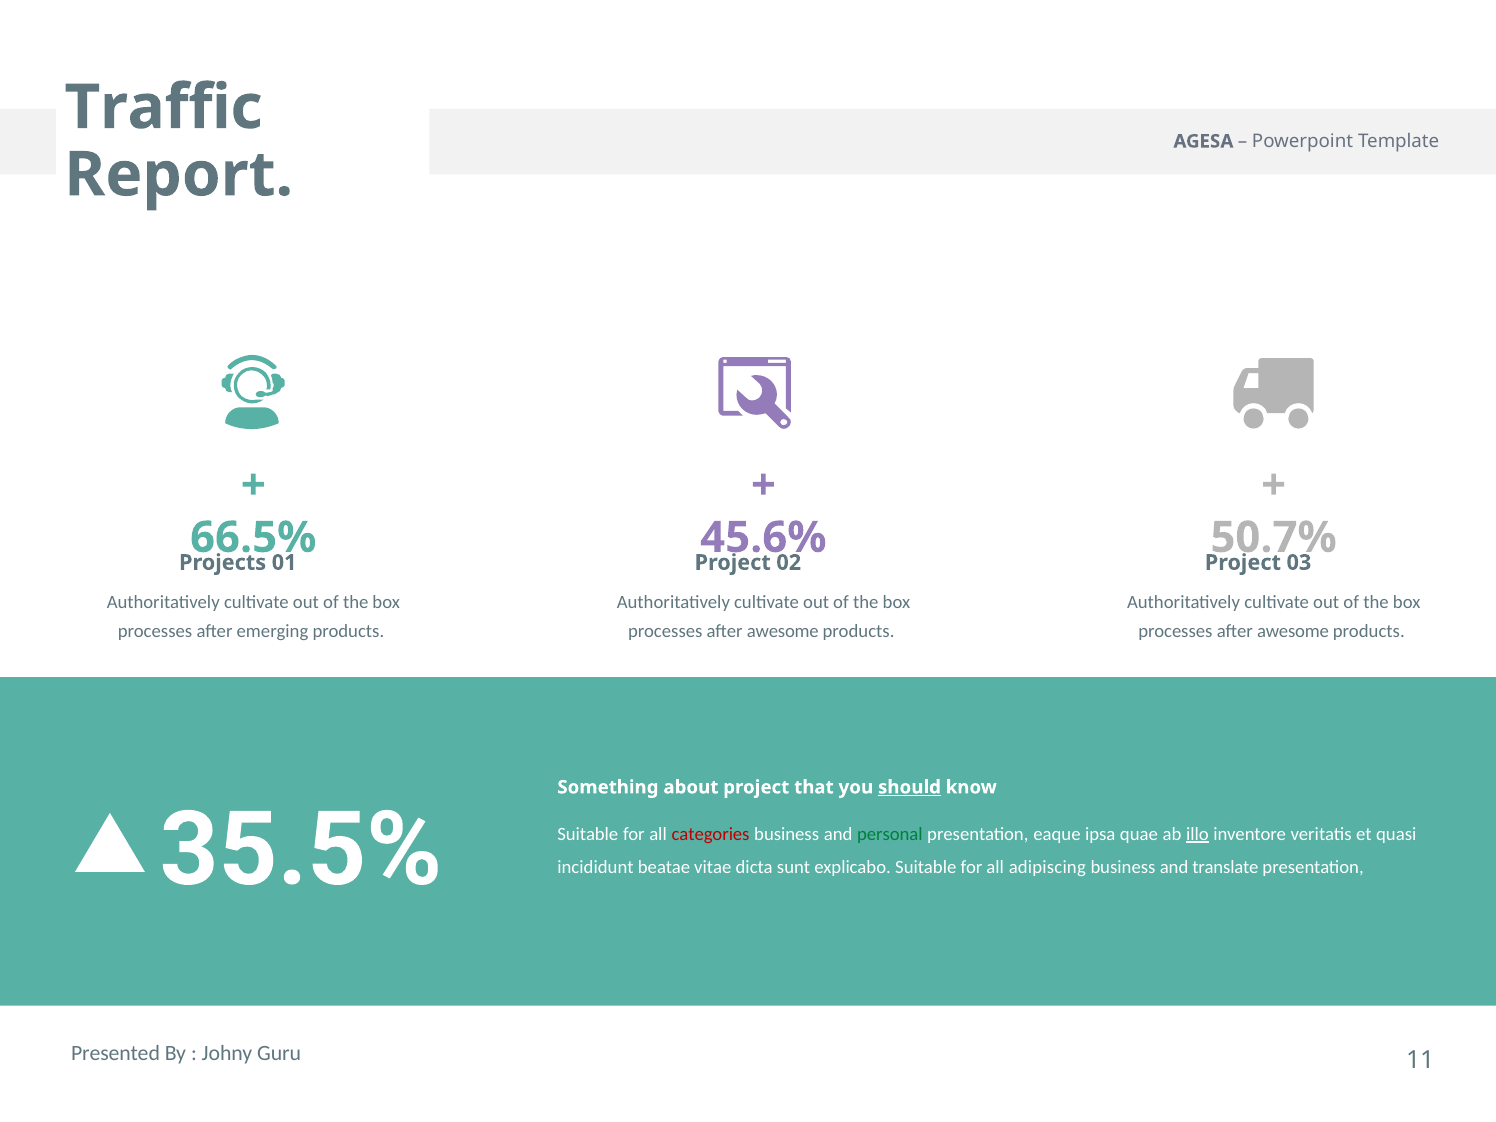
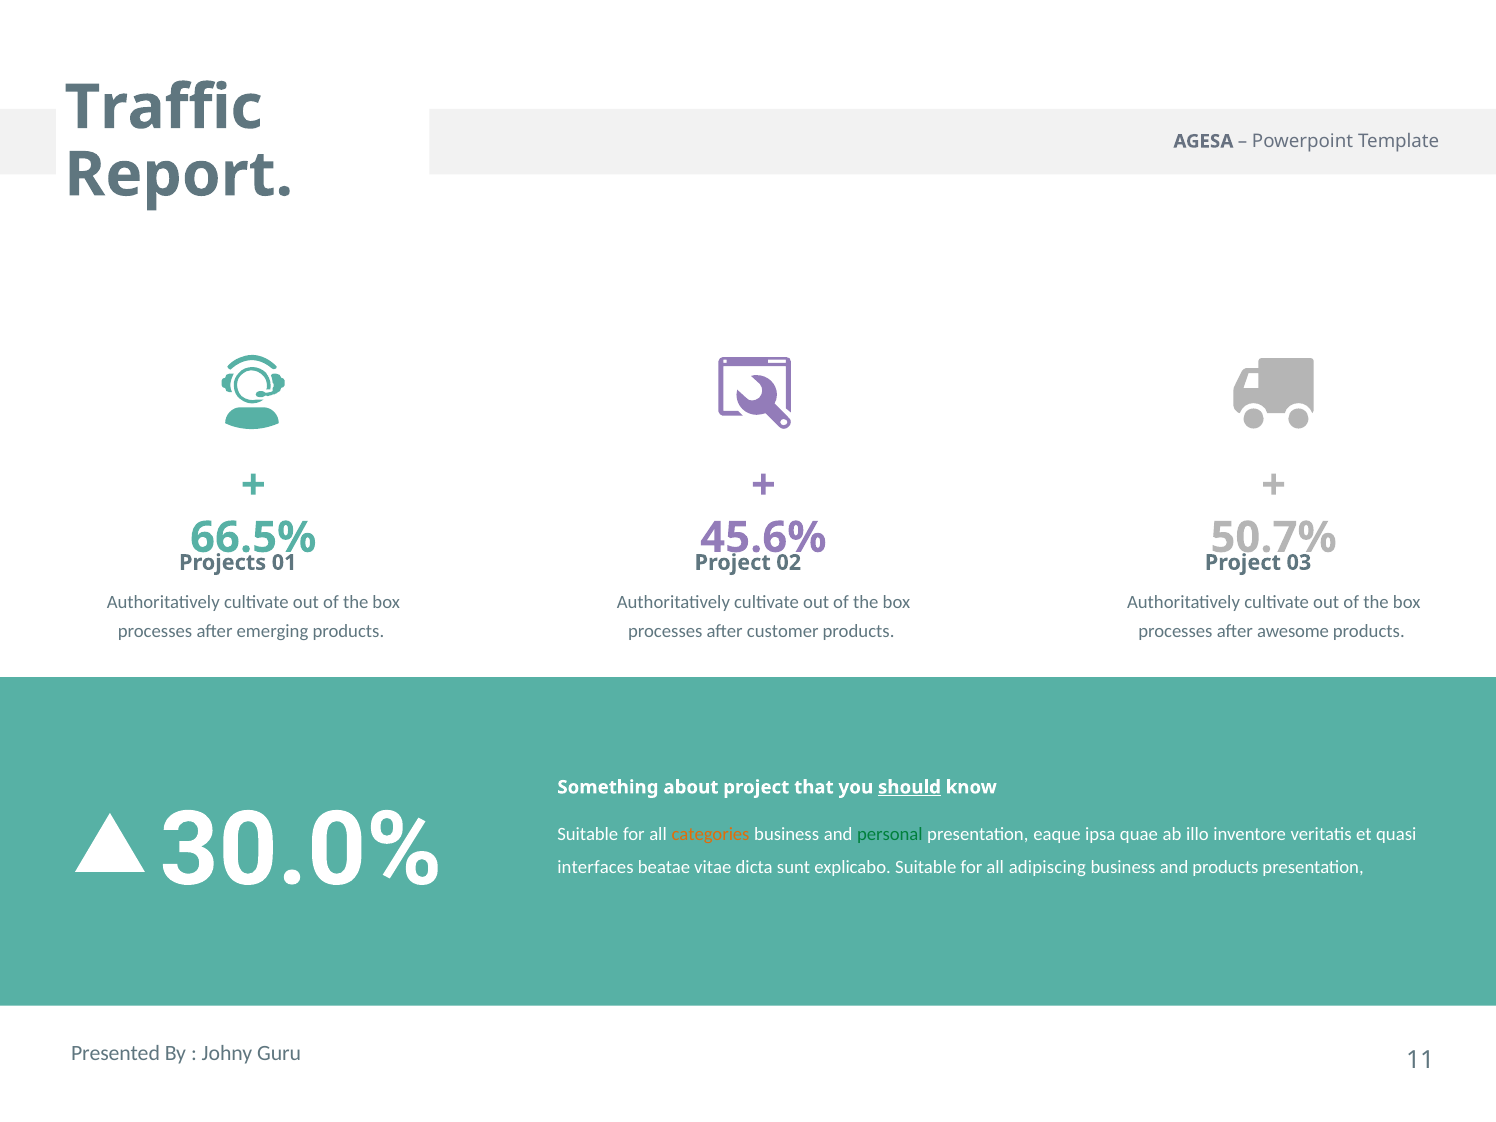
awesome at (783, 631): awesome -> customer
35.5%: 35.5% -> 30.0%
categories colour: red -> orange
illo underline: present -> none
incididunt: incididunt -> interfaces
and translate: translate -> products
